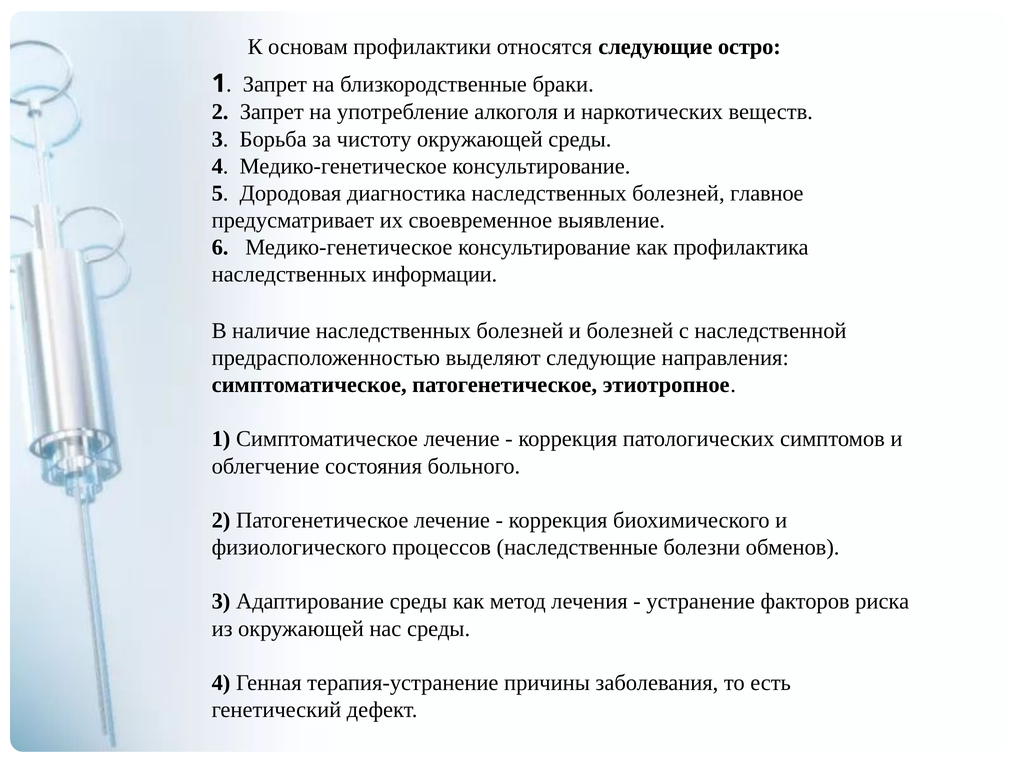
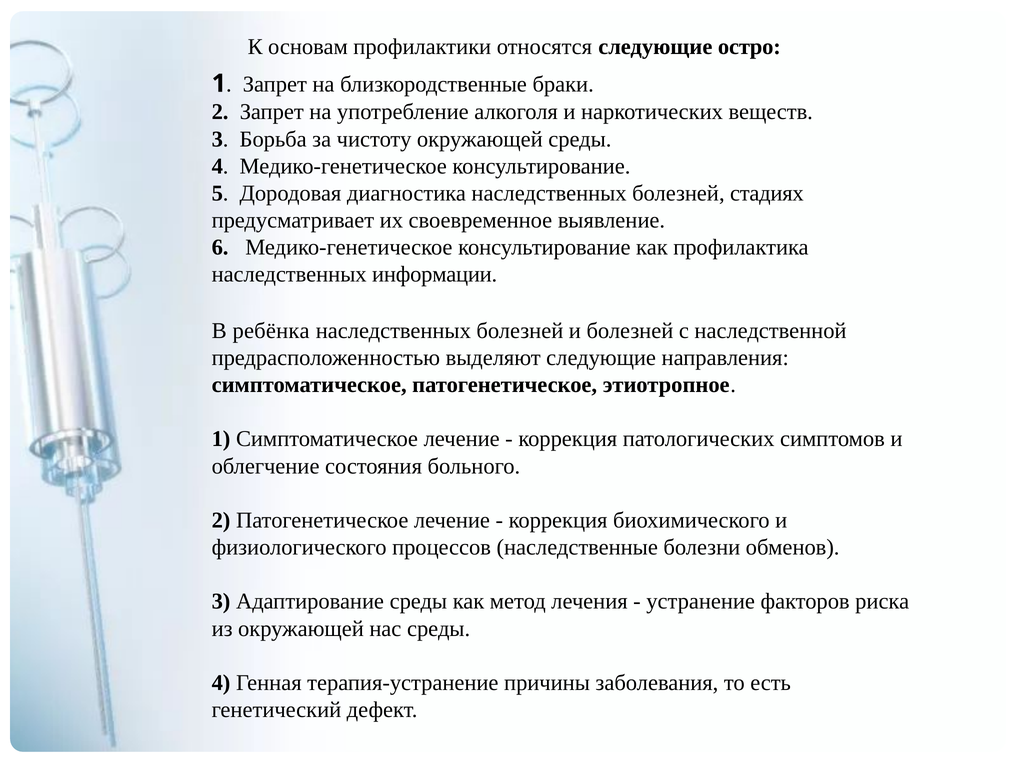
главное: главное -> стадиях
наличие: наличие -> ребёнка
